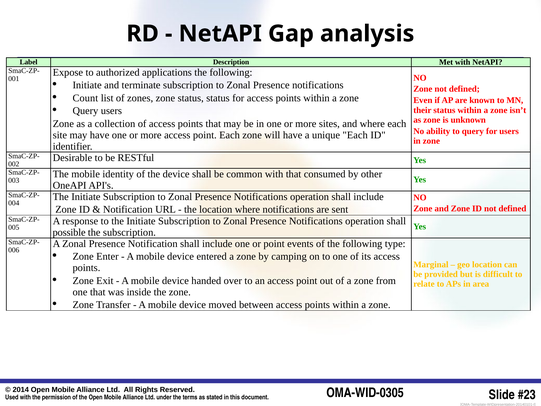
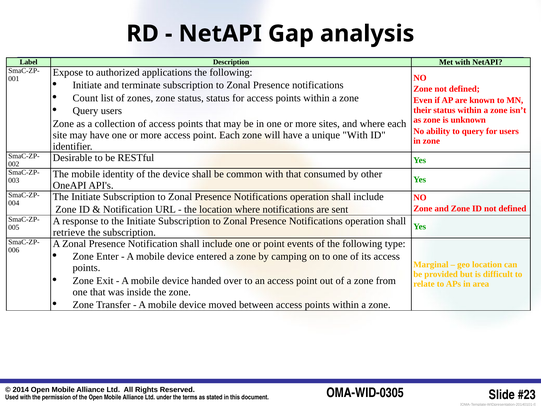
unique Each: Each -> With
possible: possible -> retrieve
